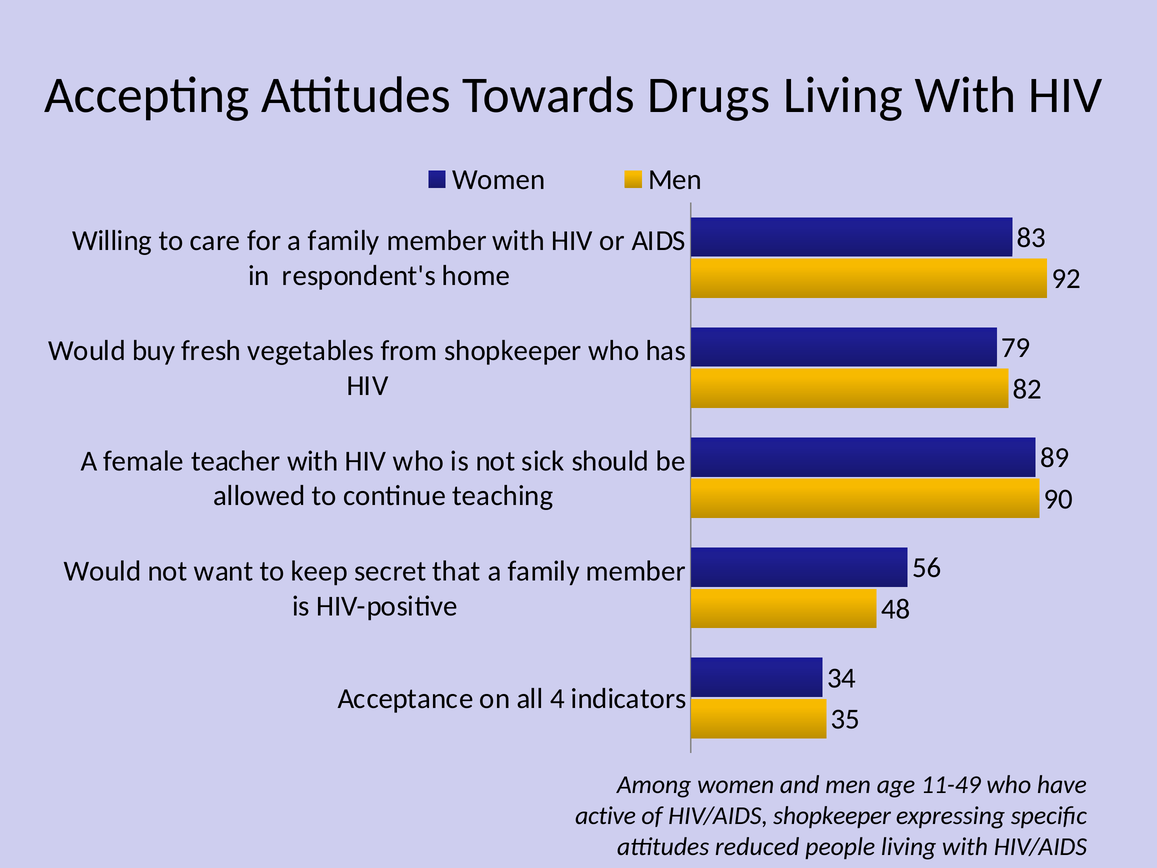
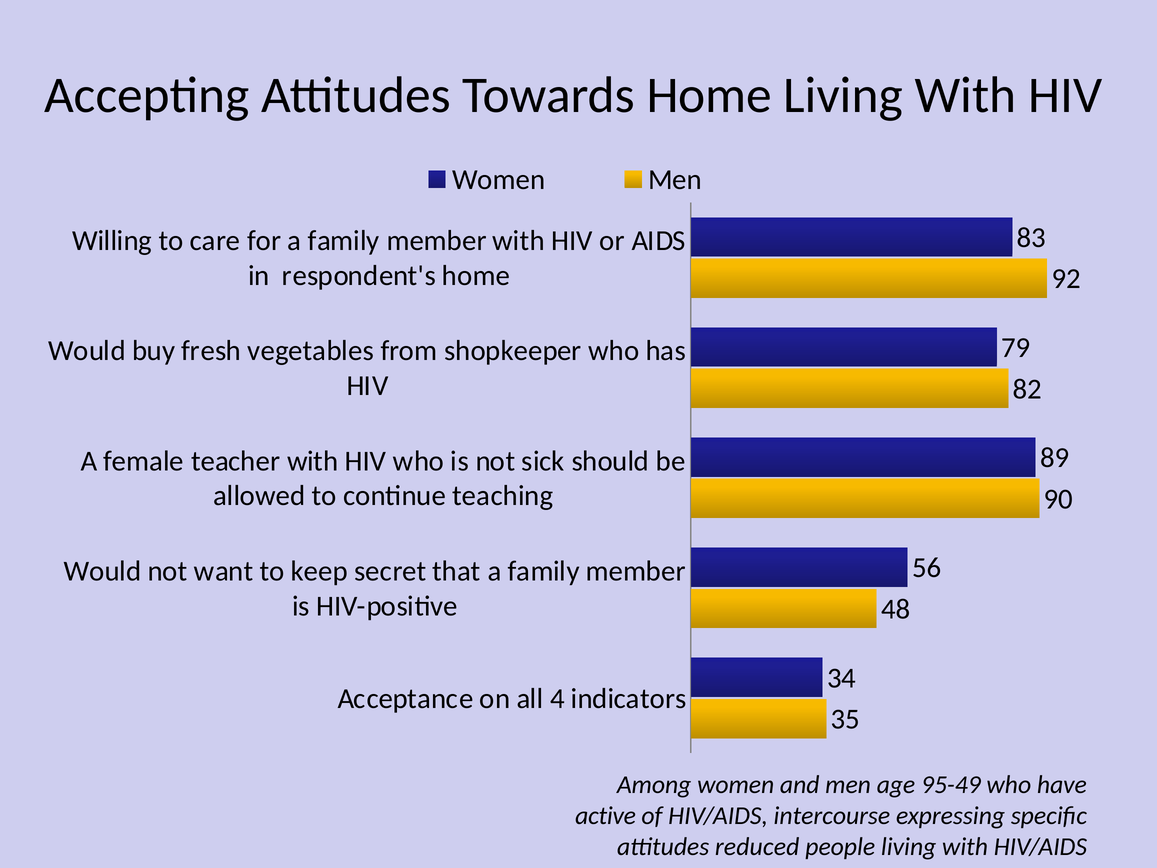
Towards Drugs: Drugs -> Home
11-49: 11-49 -> 95-49
HIV/AIDS shopkeeper: shopkeeper -> intercourse
